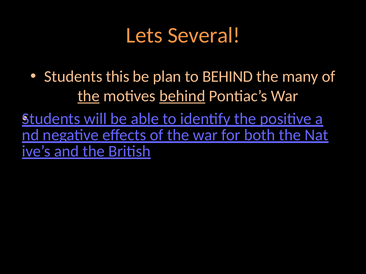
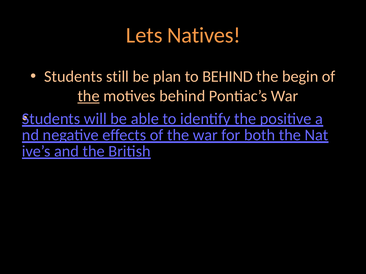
Several: Several -> Natives
this: this -> still
many: many -> begin
behind at (182, 96) underline: present -> none
